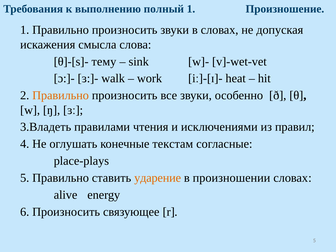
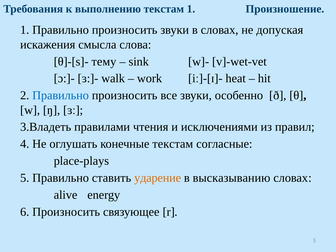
выполнению полный: полный -> текстам
Правильно at (61, 95) colour: orange -> blue
произношении: произношении -> высказыванию
